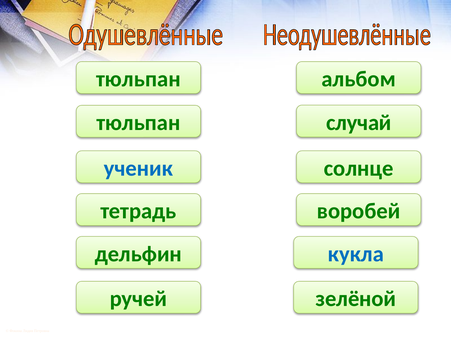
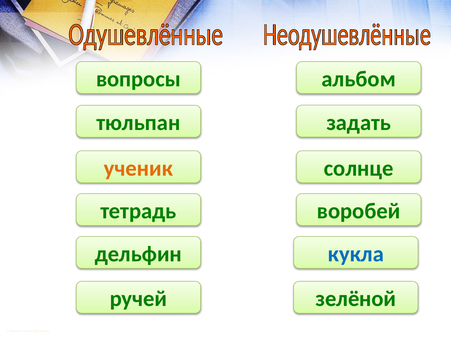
тюльпан at (138, 79): тюльпан -> вопросы
случай: случай -> задать
ученик colour: blue -> orange
